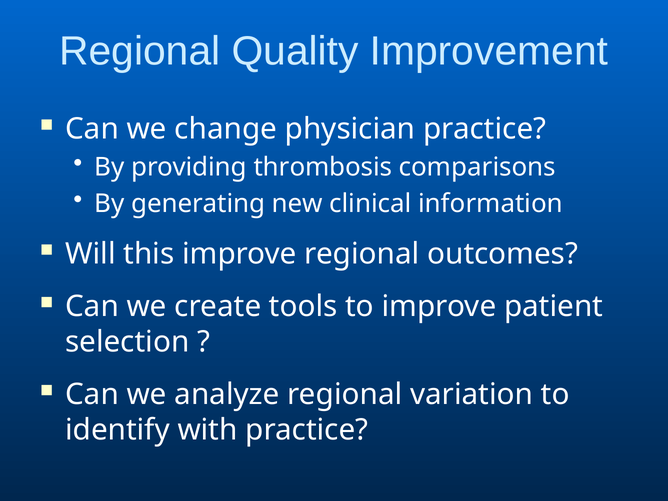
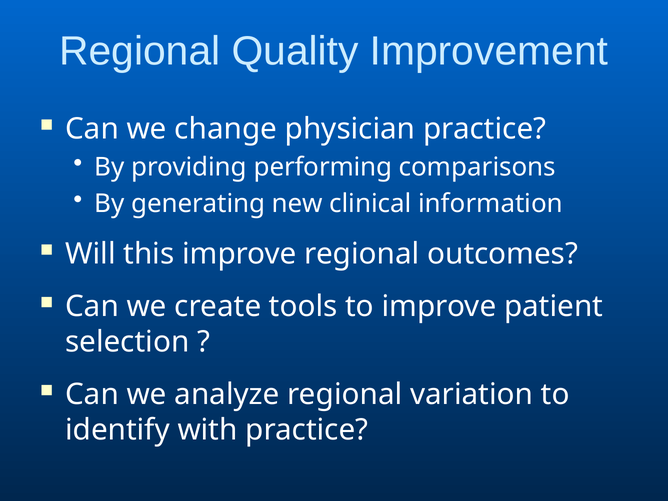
thrombosis: thrombosis -> performing
